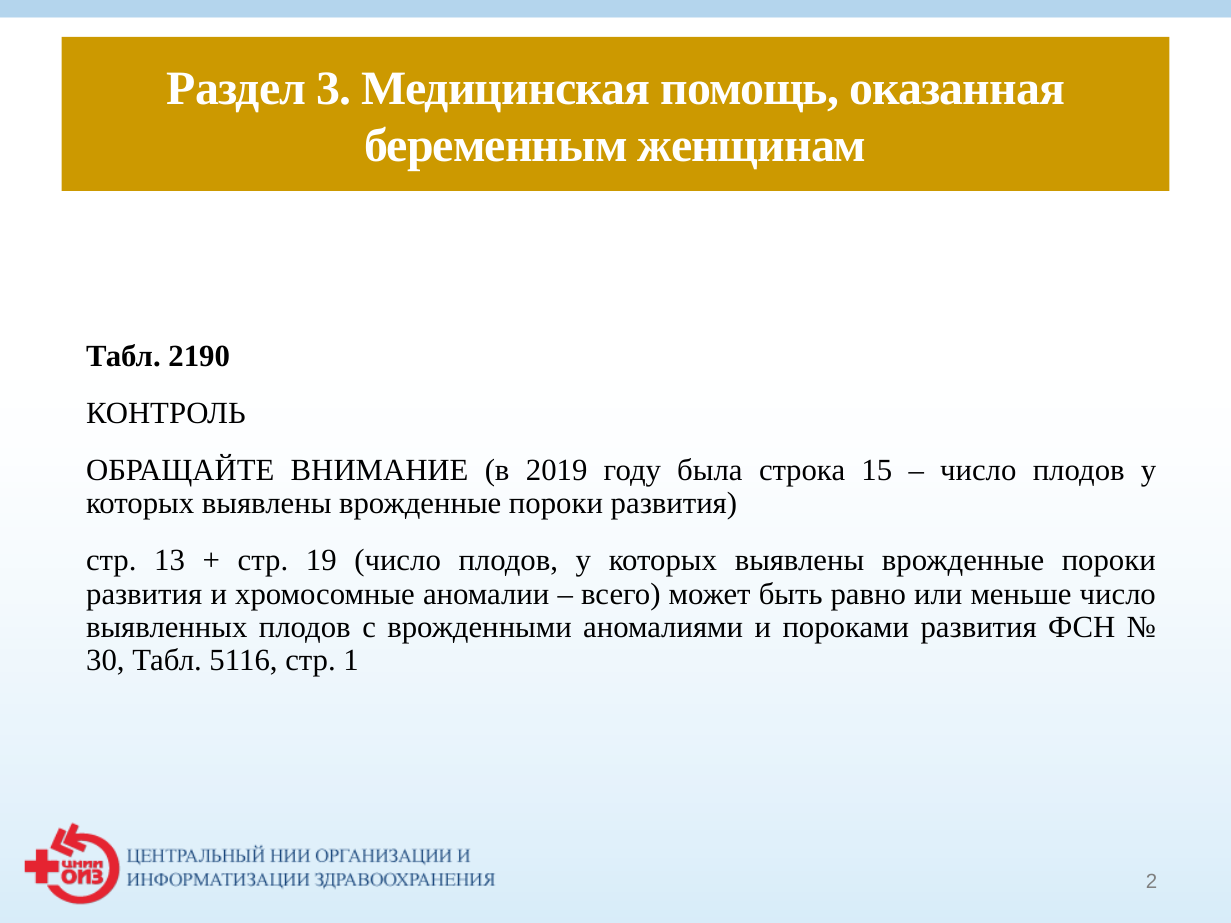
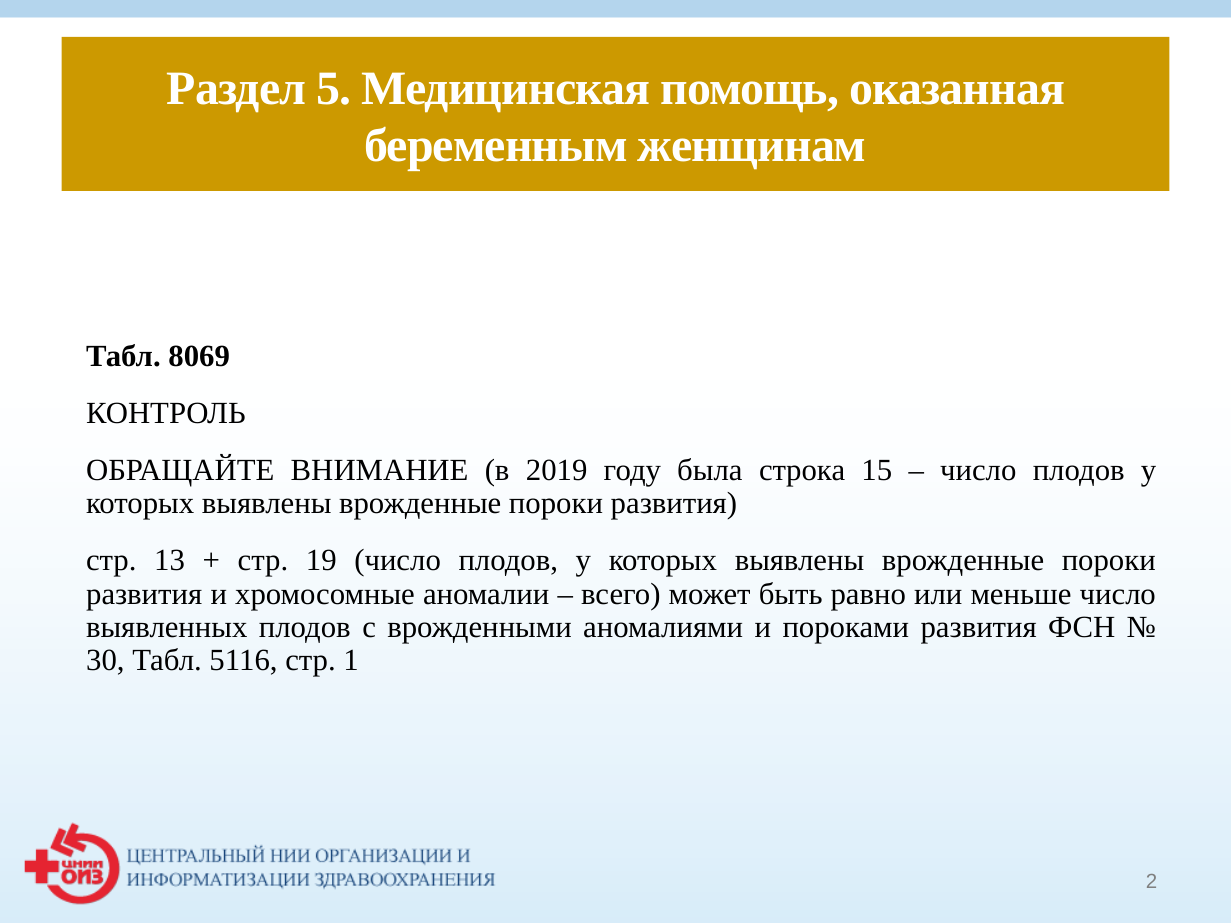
3: 3 -> 5
2190: 2190 -> 8069
